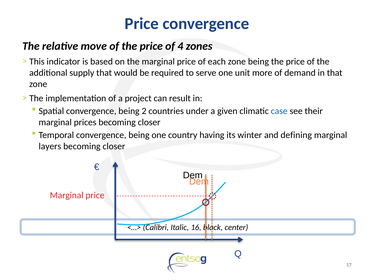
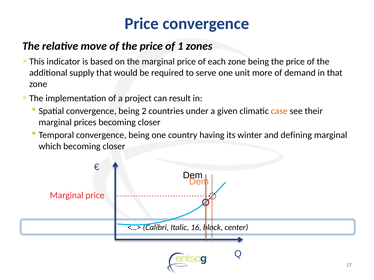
4: 4 -> 1
case colour: blue -> orange
layers: layers -> which
